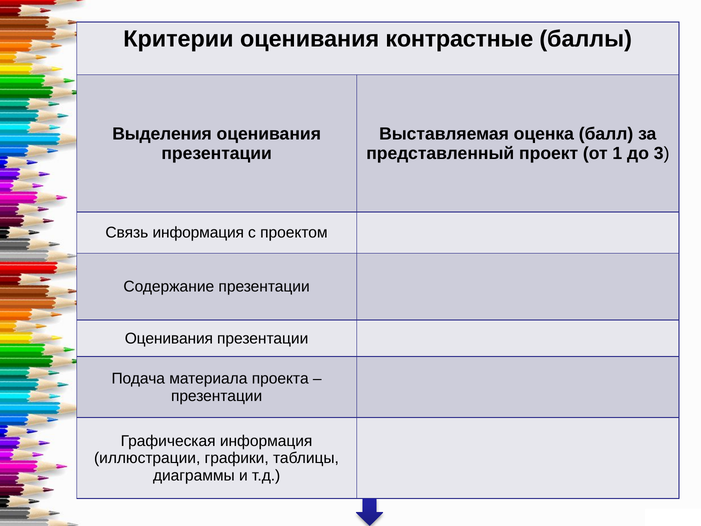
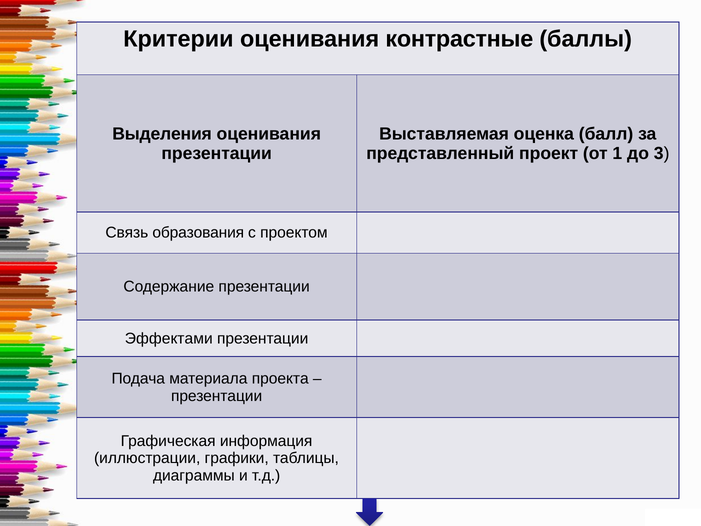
Связь информация: информация -> образования
Оценивания at (169, 338): Оценивания -> Эффектами
